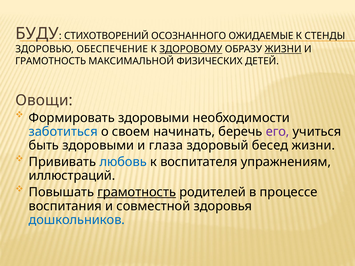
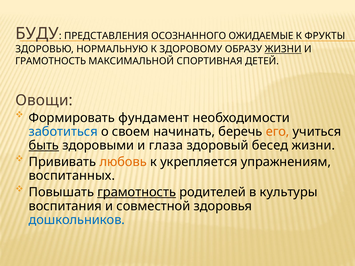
СТИХОТВОРЕНИЙ: СТИХОТВОРЕНИЙ -> ПРЕДСТАВЛЕНИЯ
СТЕНДЫ: СТЕНДЫ -> ФРУКТЫ
ОБЕСПЕЧЕНИЕ: ОБЕСПЕЧЕНИЕ -> НОРМАЛЬНУЮ
ЗДОРОВОМУ underline: present -> none
ФИЗИЧЕСКИХ: ФИЗИЧЕСКИХ -> СПОРТИВНАЯ
Формировать здоровыми: здоровыми -> фундамент
его colour: purple -> orange
быть underline: none -> present
любовь colour: blue -> orange
воспитателя: воспитателя -> укрепляется
иллюстраций: иллюстраций -> воспитанных
процессе: процессе -> культуры
